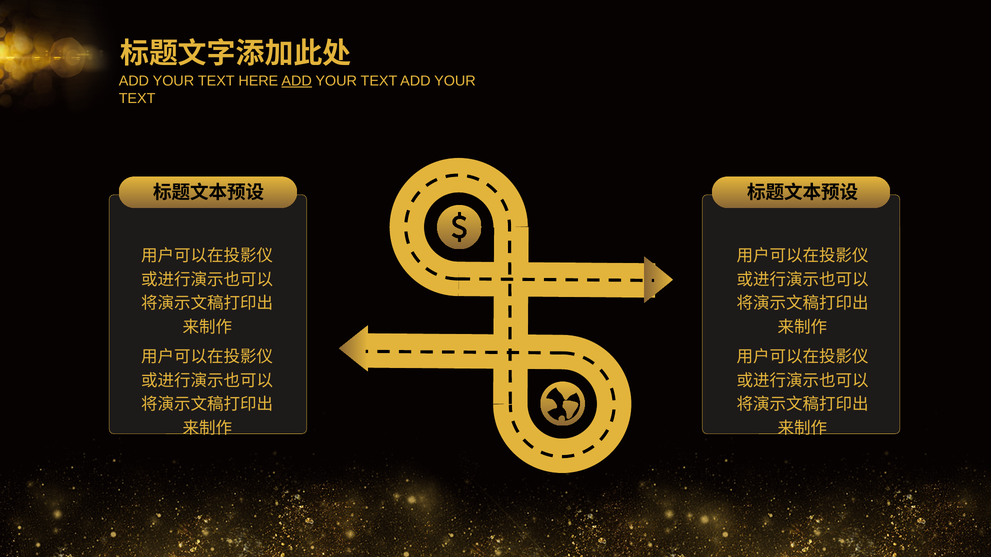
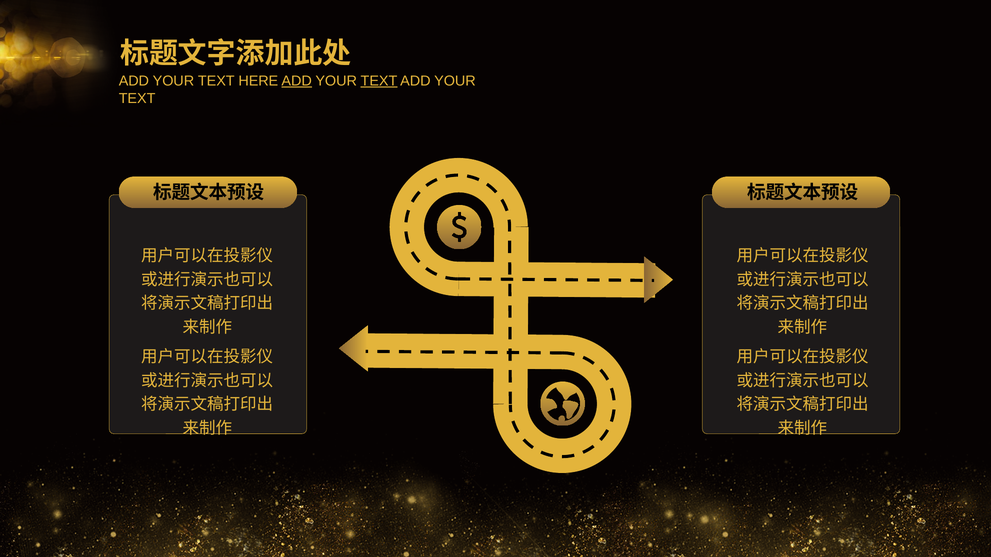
TEXT at (379, 81) underline: none -> present
